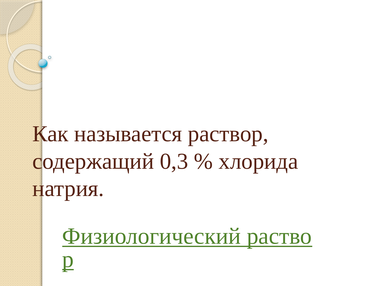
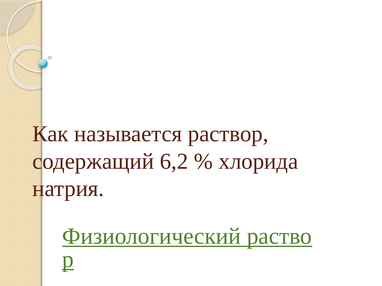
0,3: 0,3 -> 6,2
